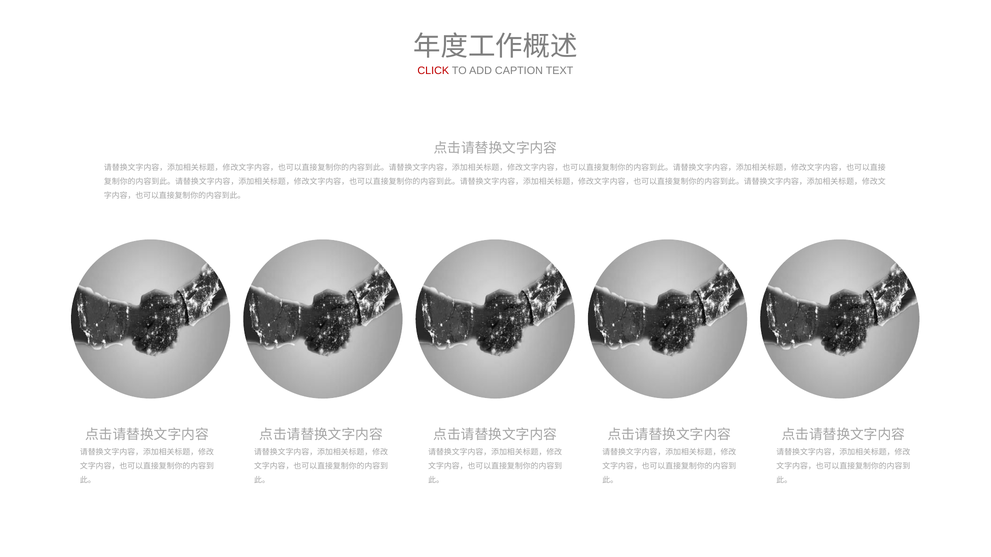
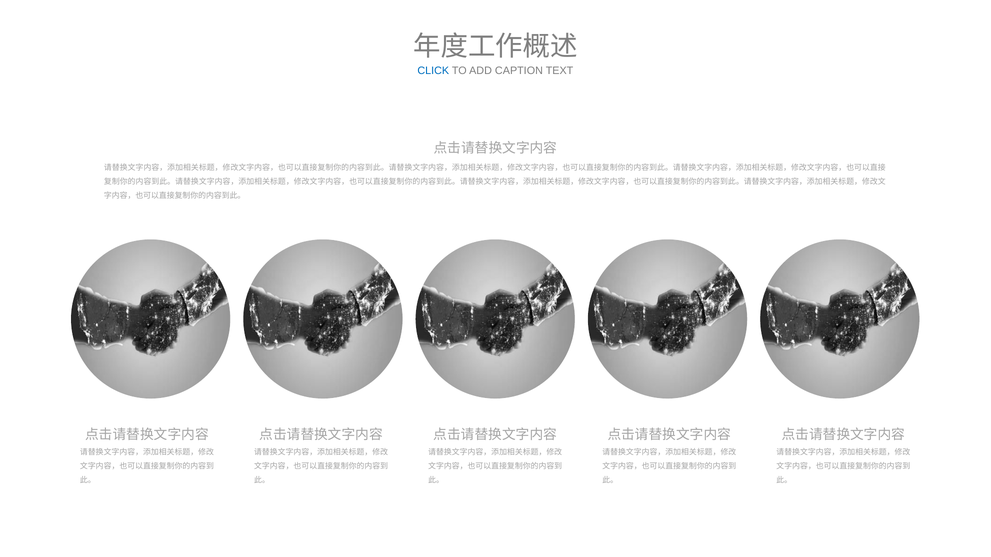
CLICK colour: red -> blue
